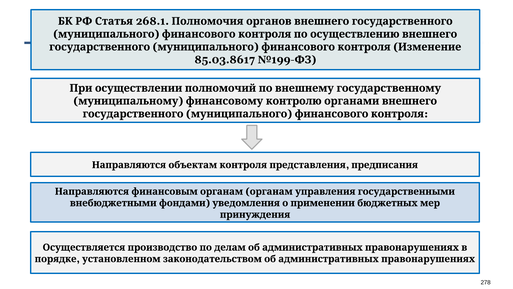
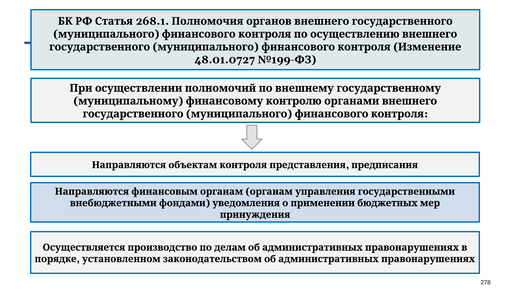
85.03.8617: 85.03.8617 -> 48.01.0727
